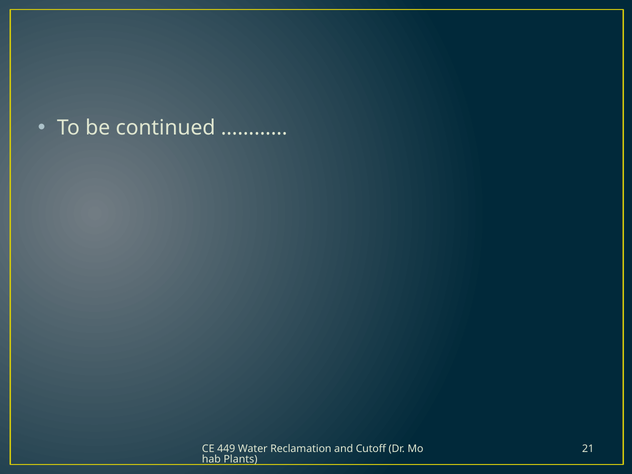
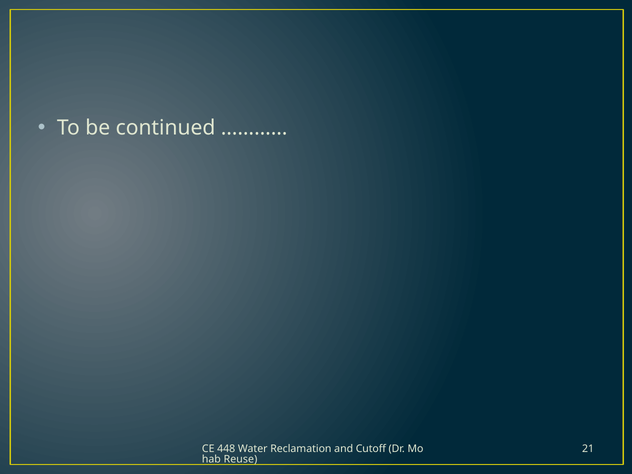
449: 449 -> 448
Plants: Plants -> Reuse
